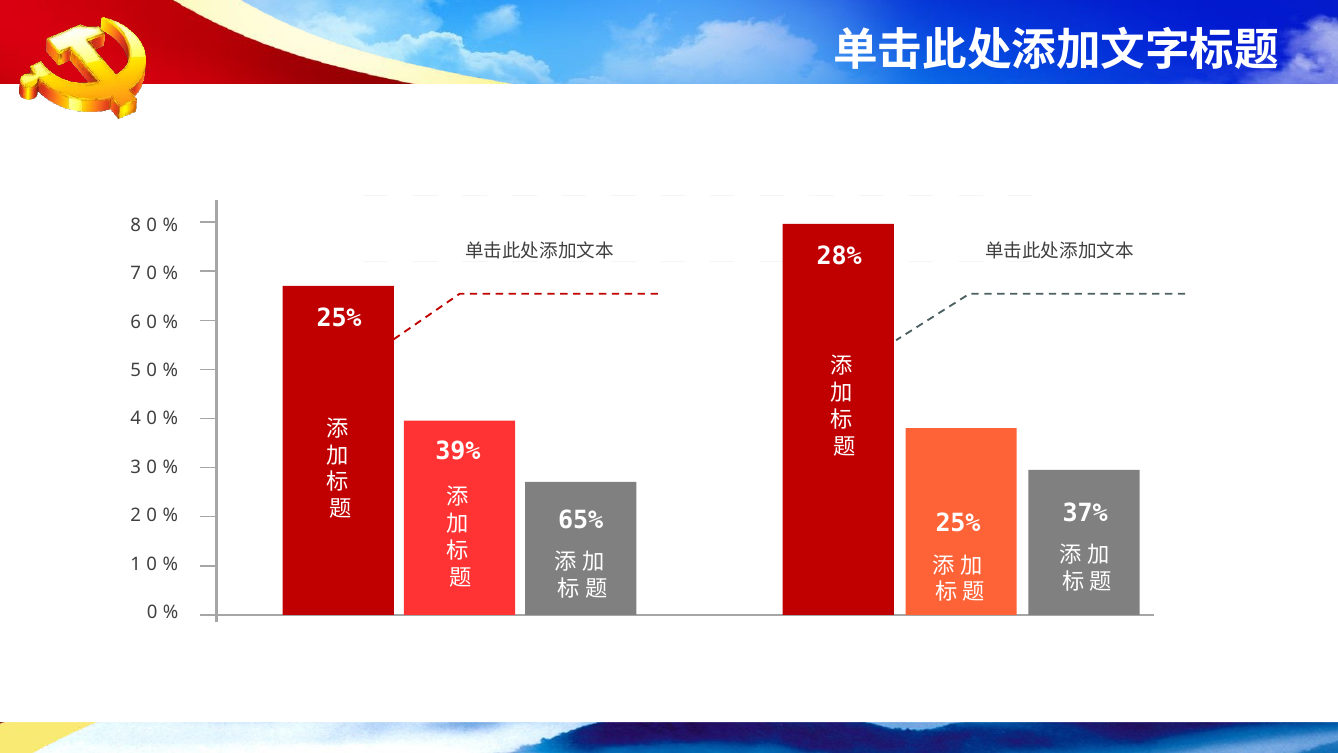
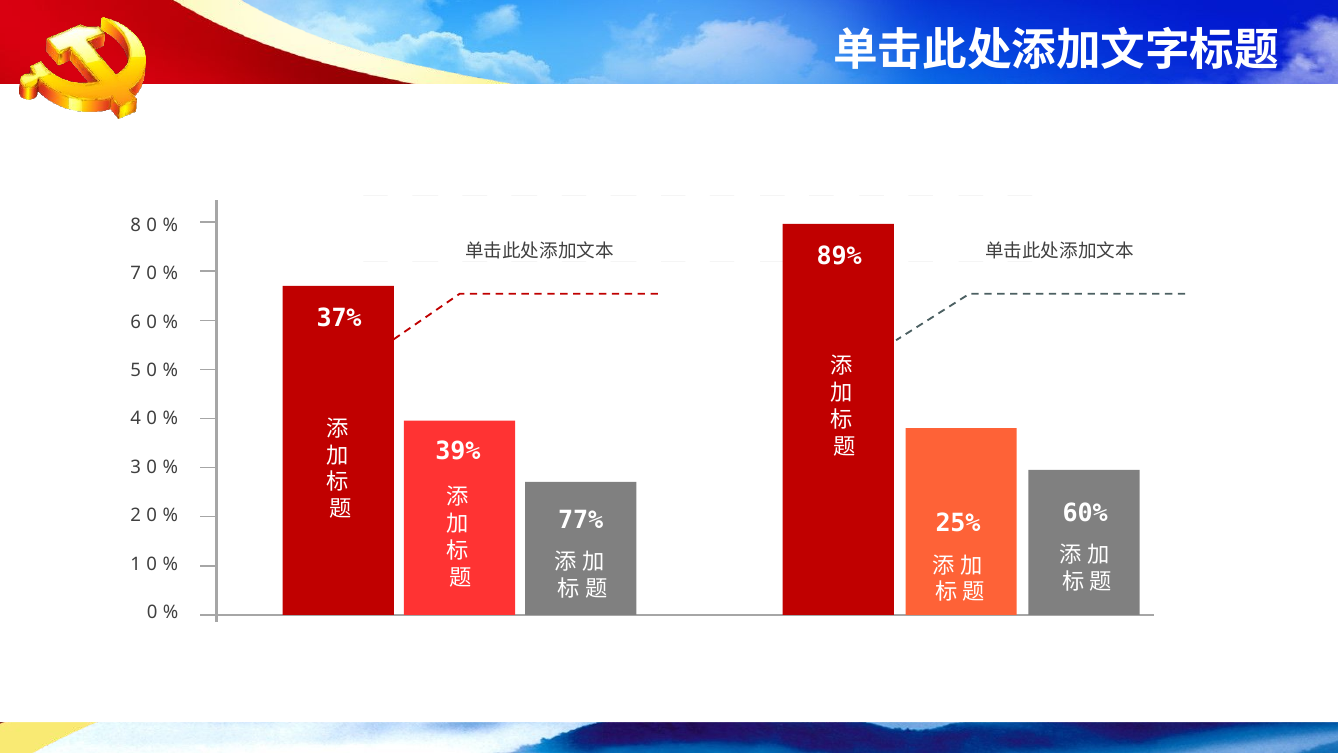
28%: 28% -> 89%
25% at (339, 318): 25% -> 37%
37%: 37% -> 60%
65%: 65% -> 77%
